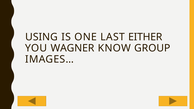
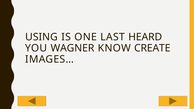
EITHER: EITHER -> HEARD
GROUP: GROUP -> CREATE
